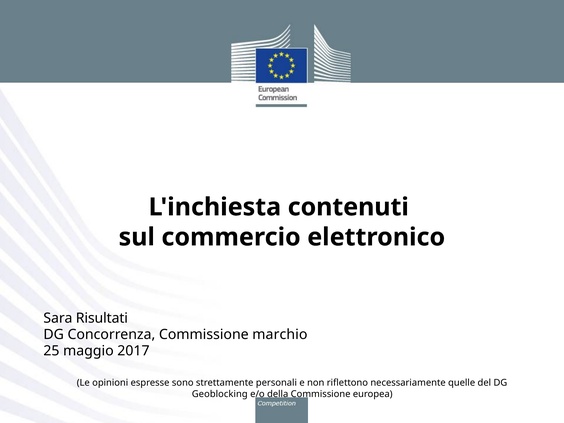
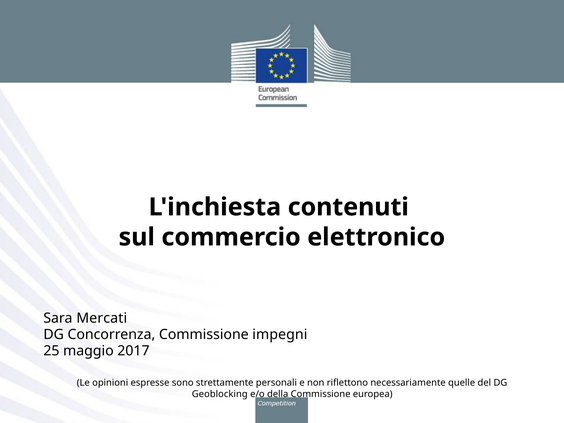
Risultati: Risultati -> Mercati
marchio: marchio -> impegni
